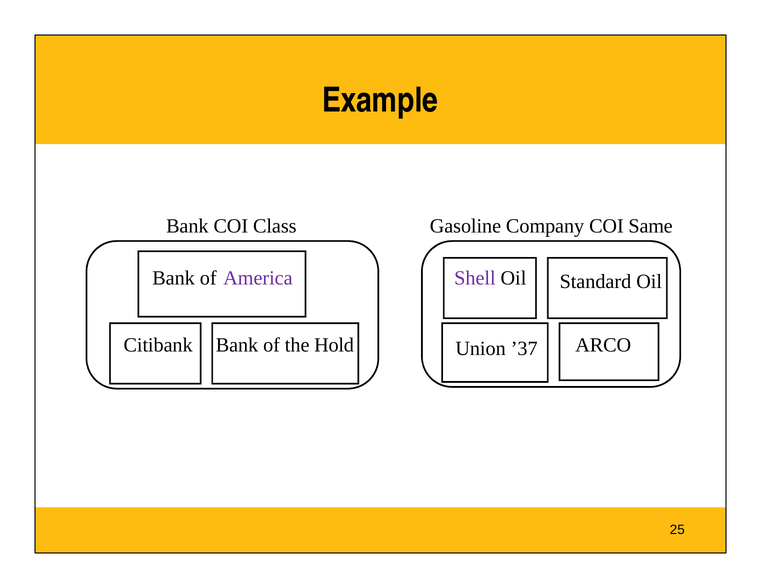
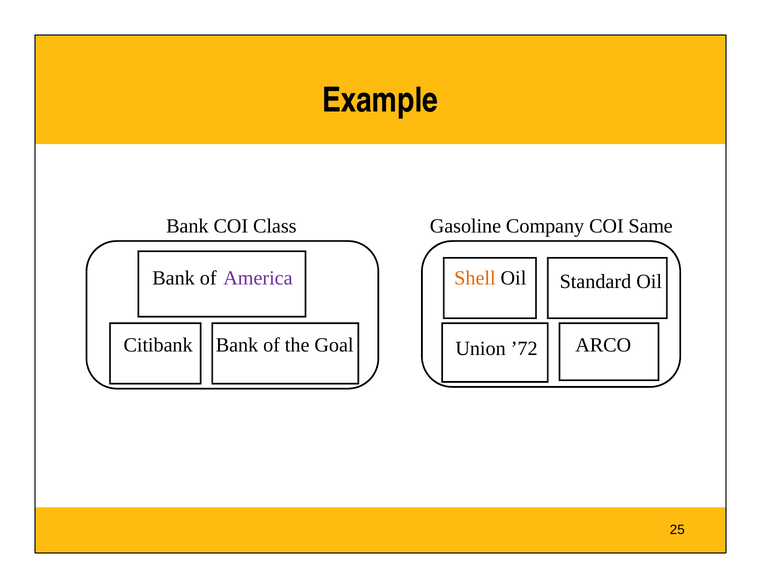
Shell colour: purple -> orange
Hold: Hold -> Goal
’37: ’37 -> ’72
